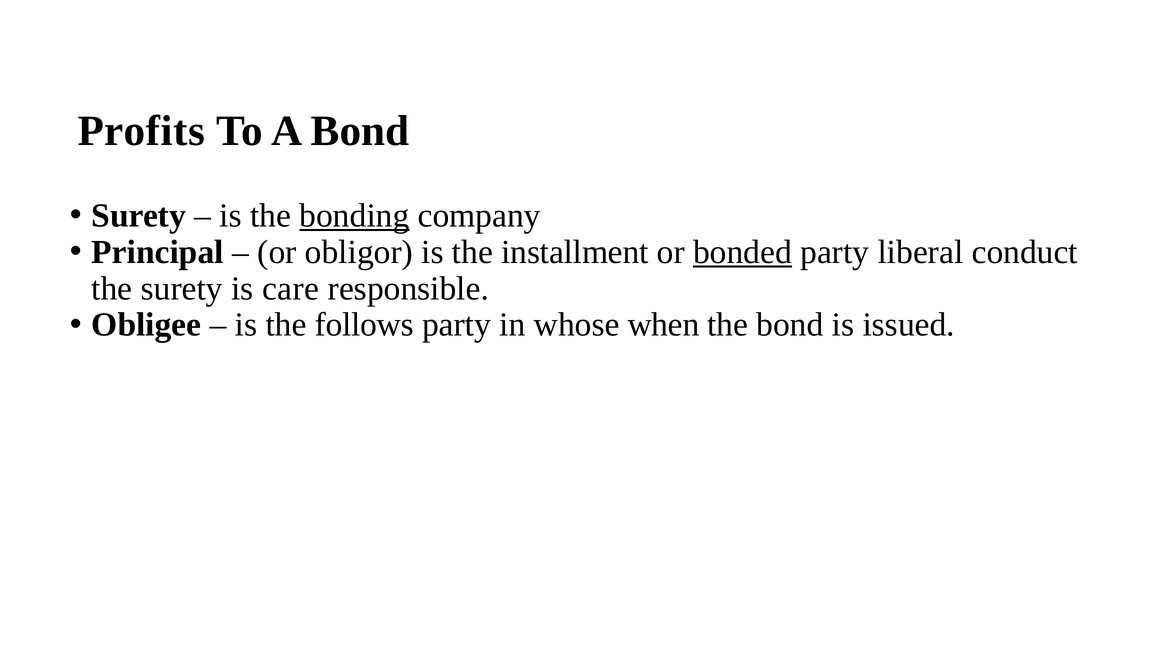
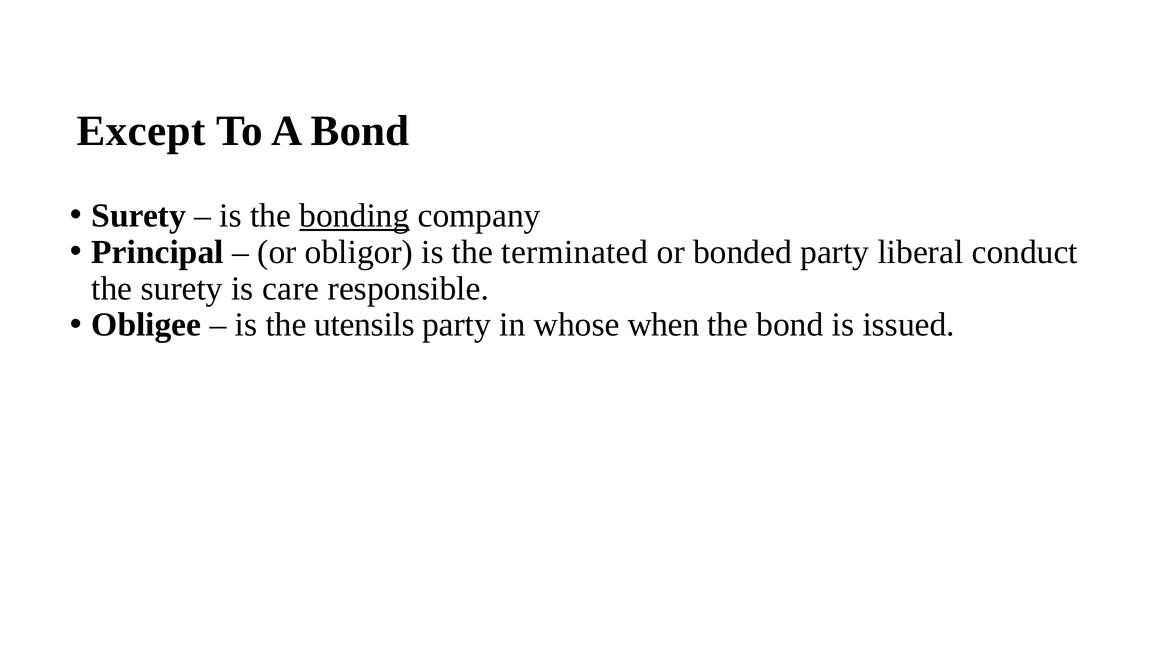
Profits: Profits -> Except
installment: installment -> terminated
bonded underline: present -> none
follows: follows -> utensils
